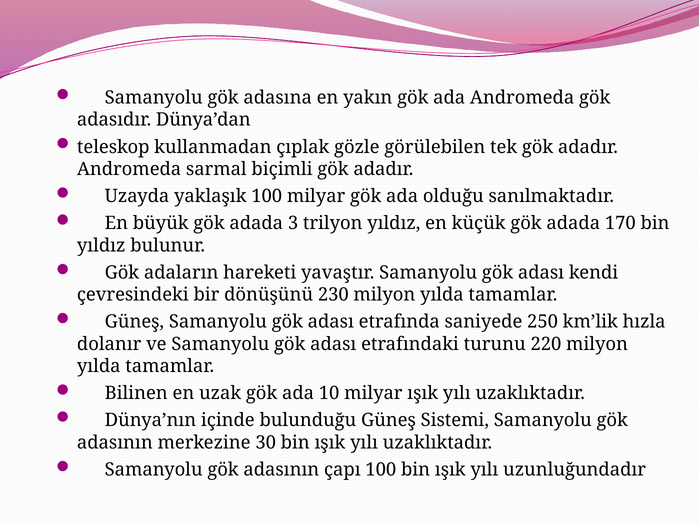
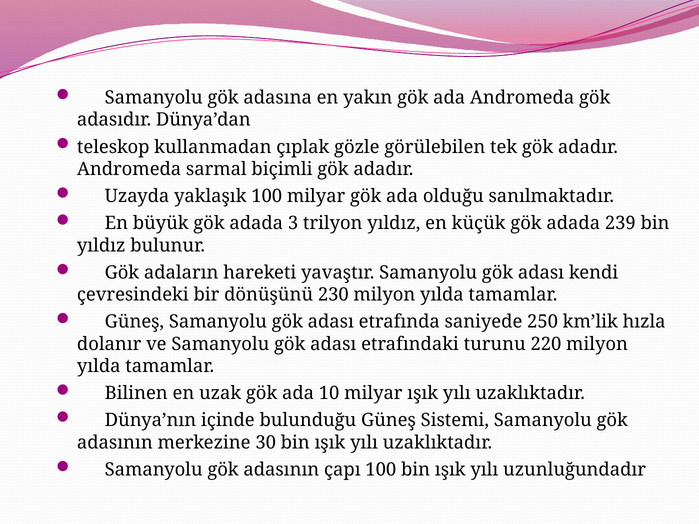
170: 170 -> 239
